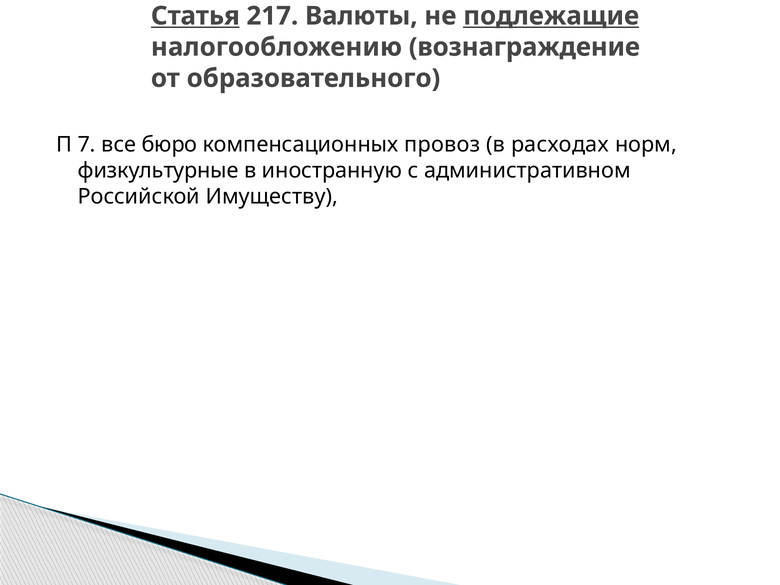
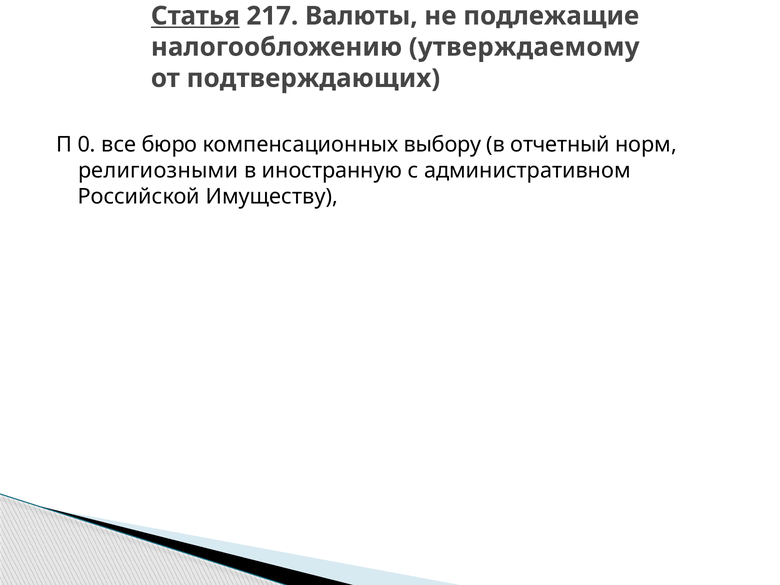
подлежащие underline: present -> none
вознаграждение: вознаграждение -> утверждаемому
образовательного: образовательного -> подтверждающих
7: 7 -> 0
провоз: провоз -> выбору
расходах: расходах -> отчетный
физкультурные: физкультурные -> религиозными
